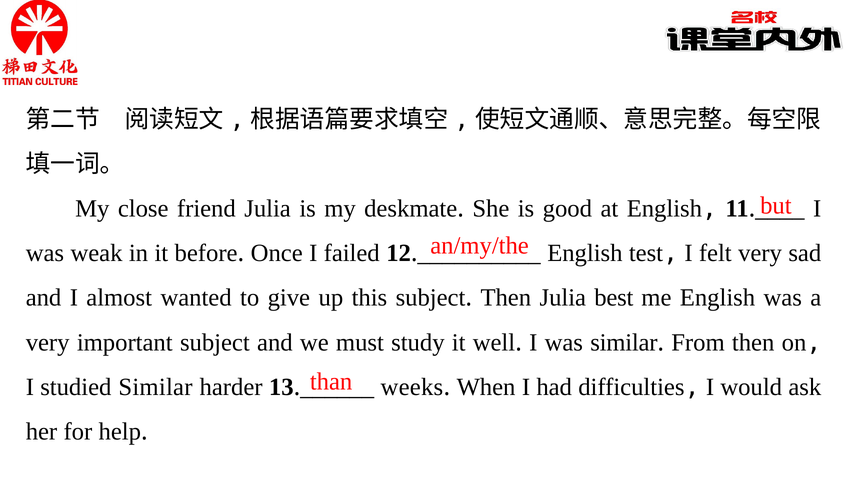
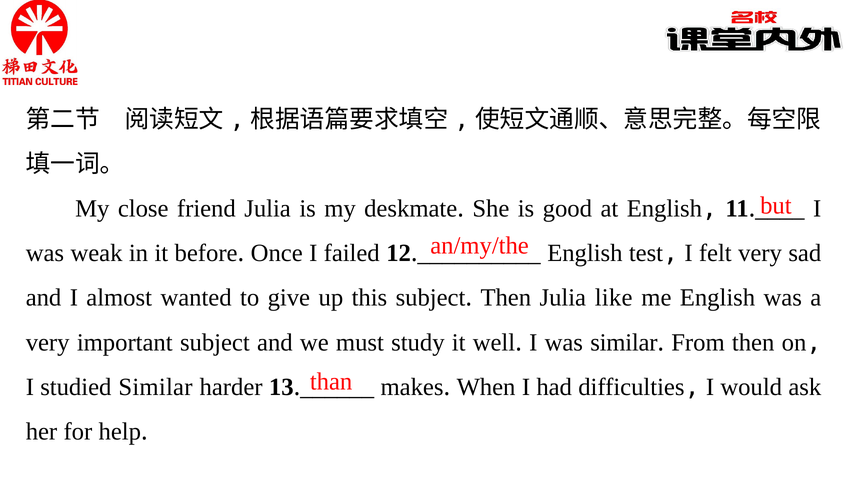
best: best -> like
weeks: weeks -> makes
